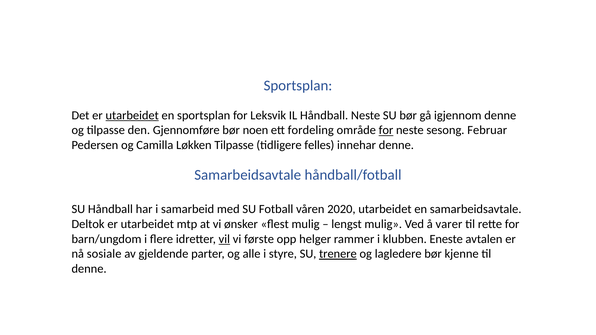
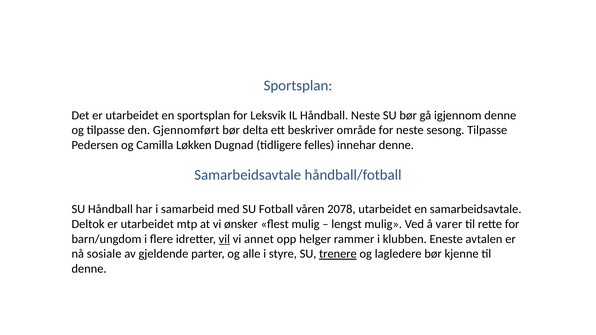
utarbeidet at (132, 115) underline: present -> none
Gjennomføre: Gjennomføre -> Gjennomført
noen: noen -> delta
fordeling: fordeling -> beskriver
for at (386, 130) underline: present -> none
sesong Februar: Februar -> Tilpasse
Løkken Tilpasse: Tilpasse -> Dugnad
2020: 2020 -> 2078
første: første -> annet
